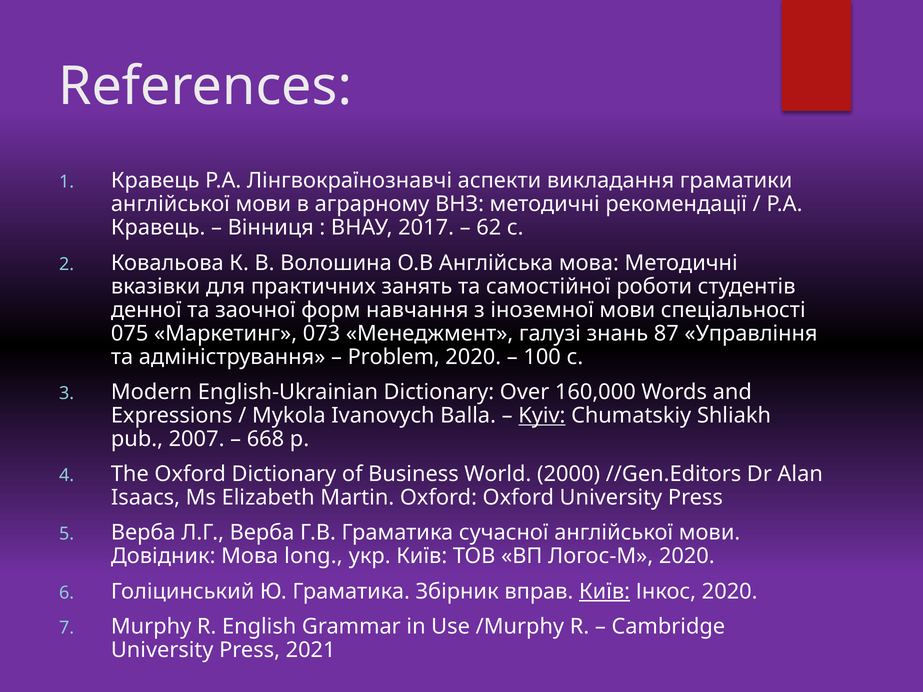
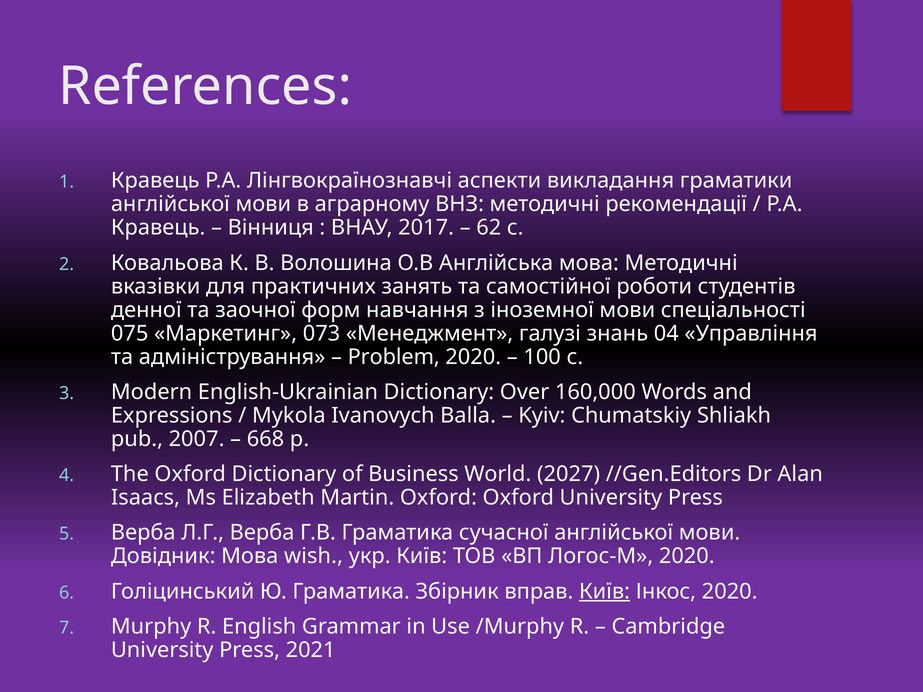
87: 87 -> 04
Kyiv underline: present -> none
2000: 2000 -> 2027
long: long -> wish
